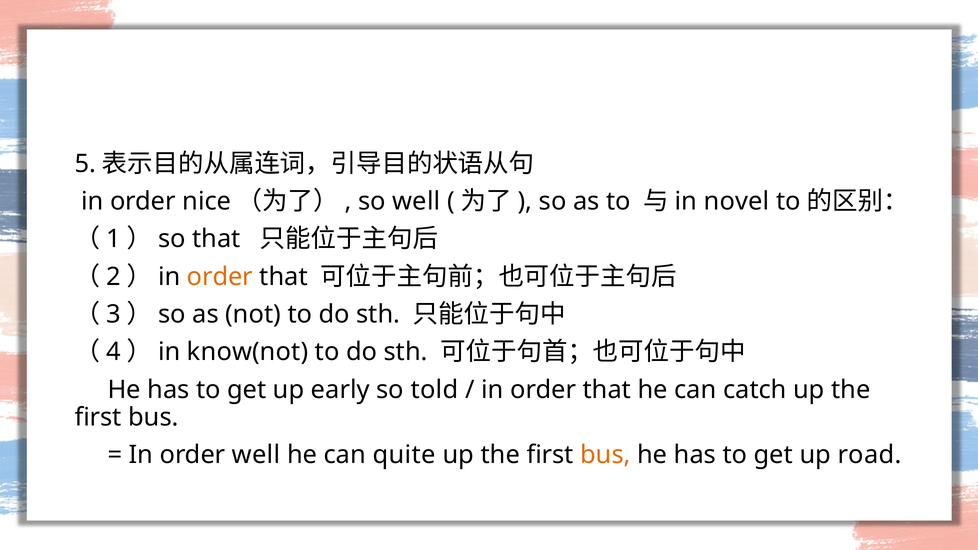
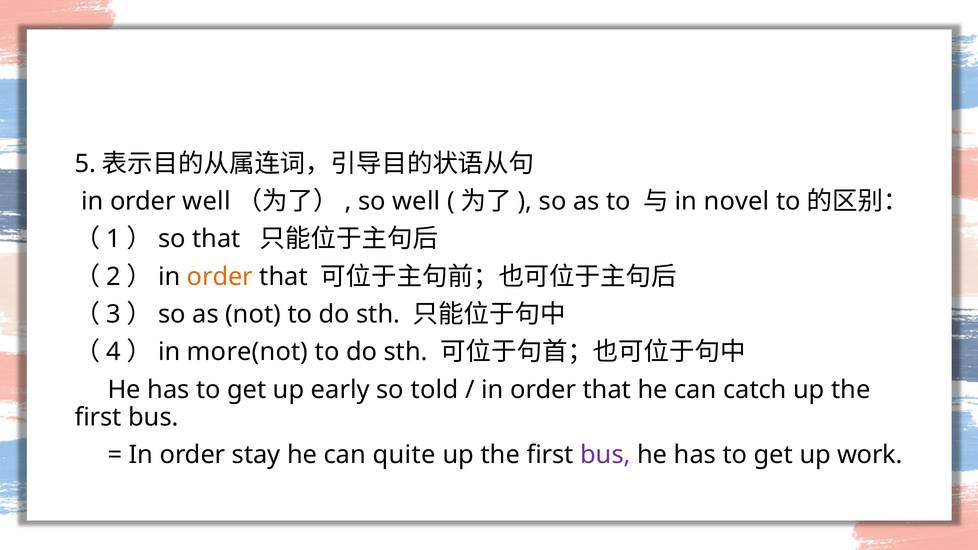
order nice: nice -> well
know(not: know(not -> more(not
order well: well -> stay
bus at (605, 455) colour: orange -> purple
road: road -> work
